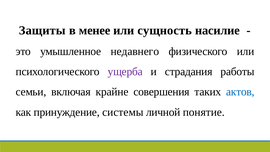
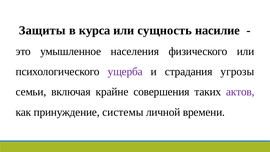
менее: менее -> курса
недавнего: недавнего -> населения
работы: работы -> угрозы
актов colour: blue -> purple
понятие: понятие -> времени
